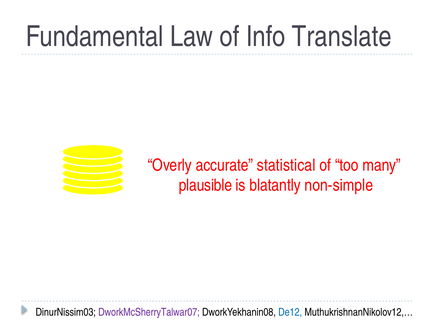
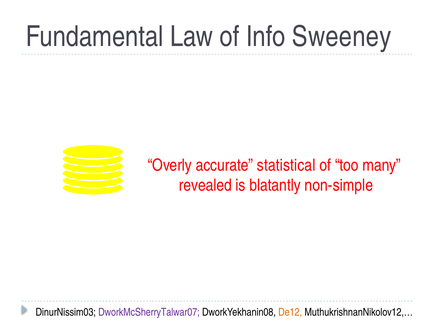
Translate: Translate -> Sweeney
plausible: plausible -> revealed
De12 colour: blue -> orange
